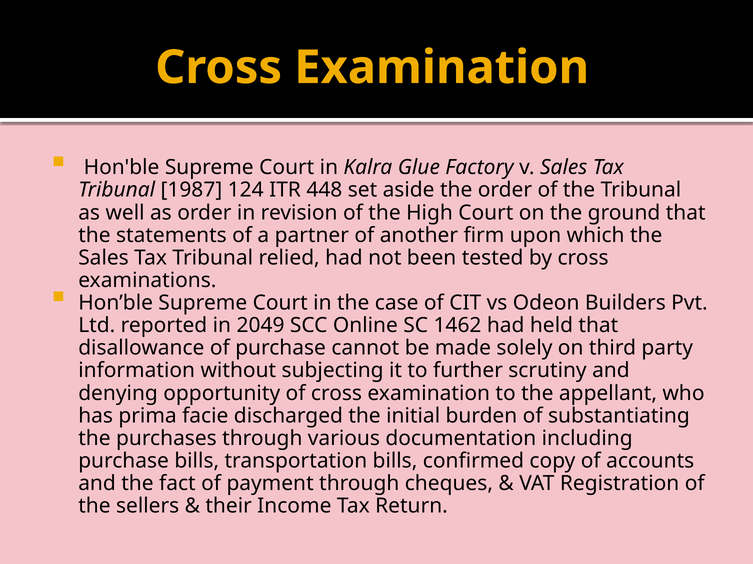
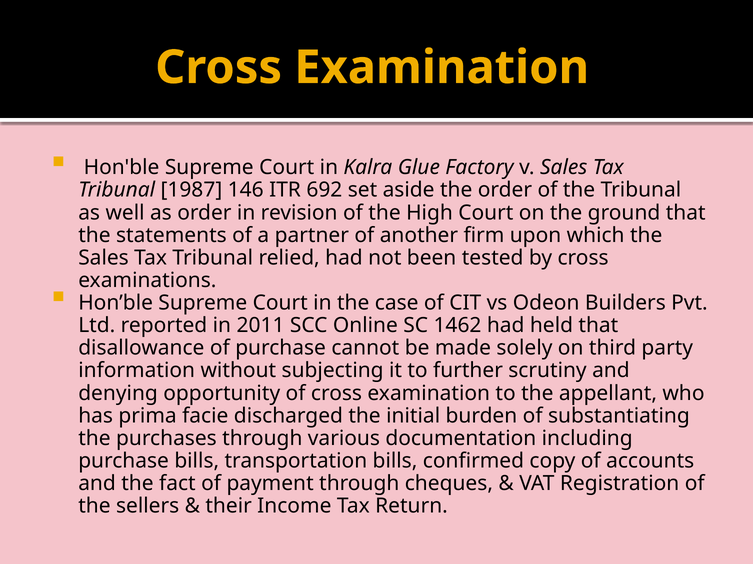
124: 124 -> 146
448: 448 -> 692
2049: 2049 -> 2011
